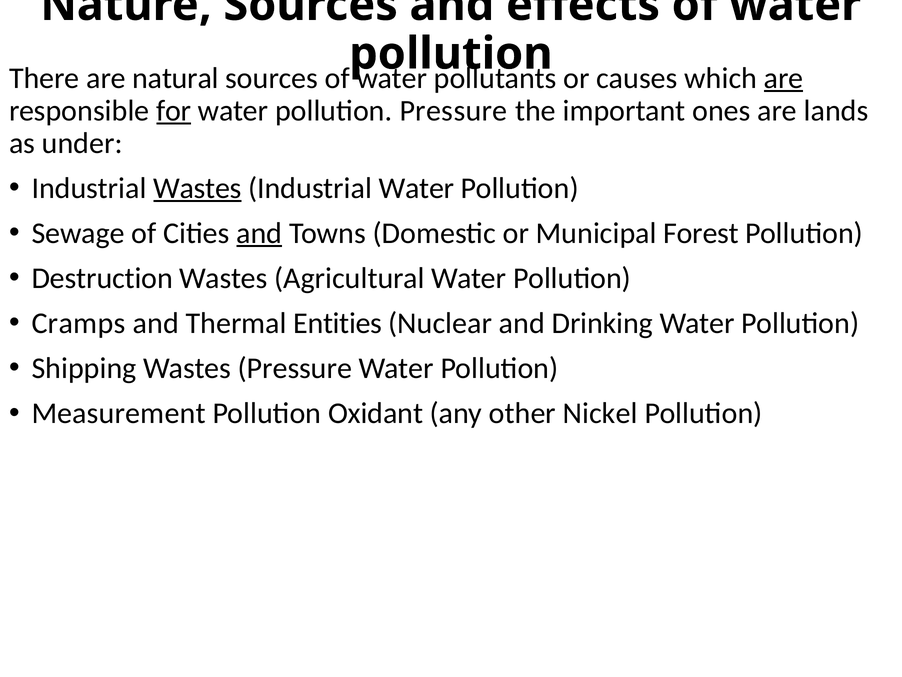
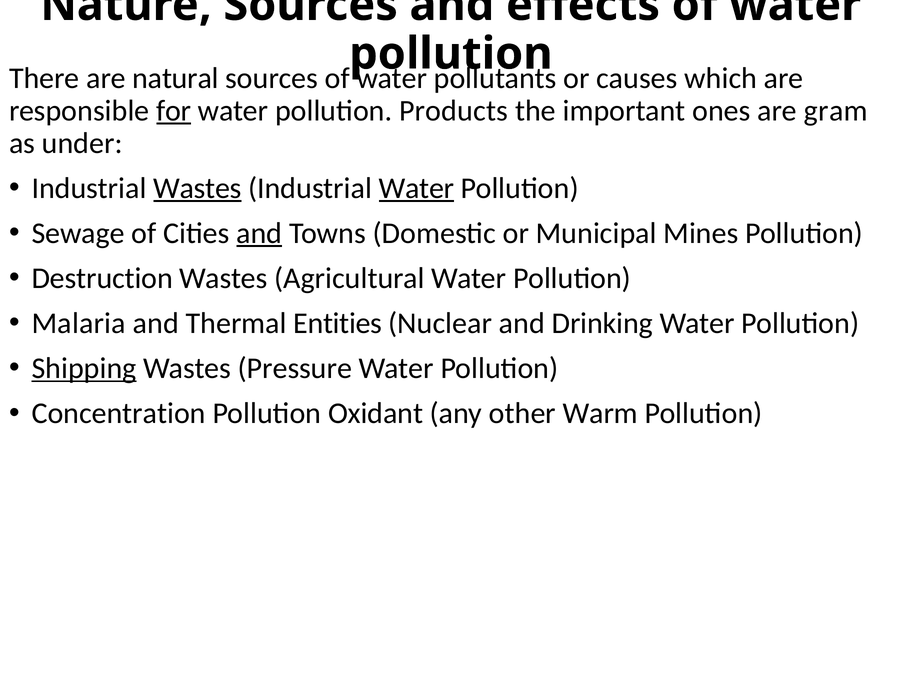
are at (784, 78) underline: present -> none
pollution Pressure: Pressure -> Products
lands: lands -> gram
Water at (417, 188) underline: none -> present
Forest: Forest -> Mines
Cramps: Cramps -> Malaria
Shipping underline: none -> present
Measurement: Measurement -> Concentration
Nickel: Nickel -> Warm
